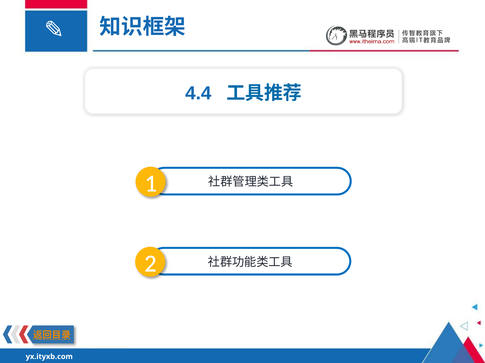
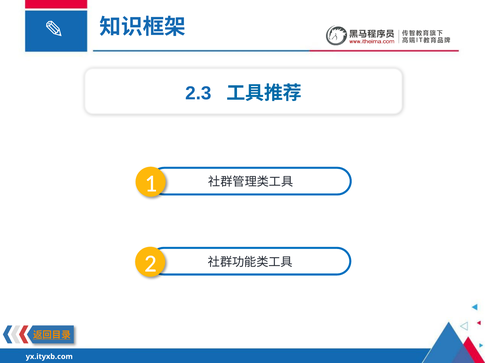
4.4: 4.4 -> 2.3
